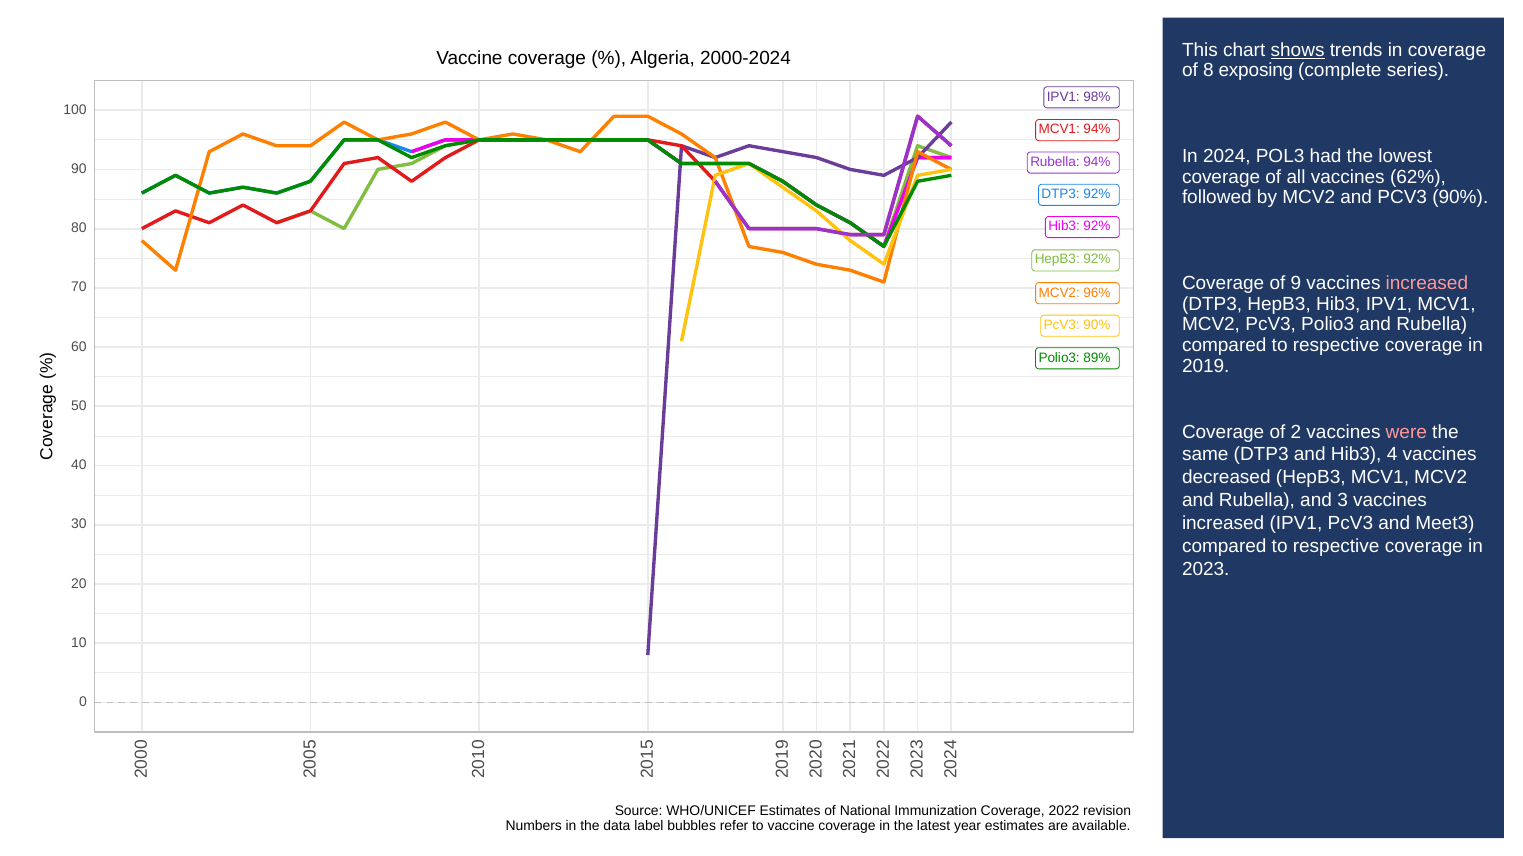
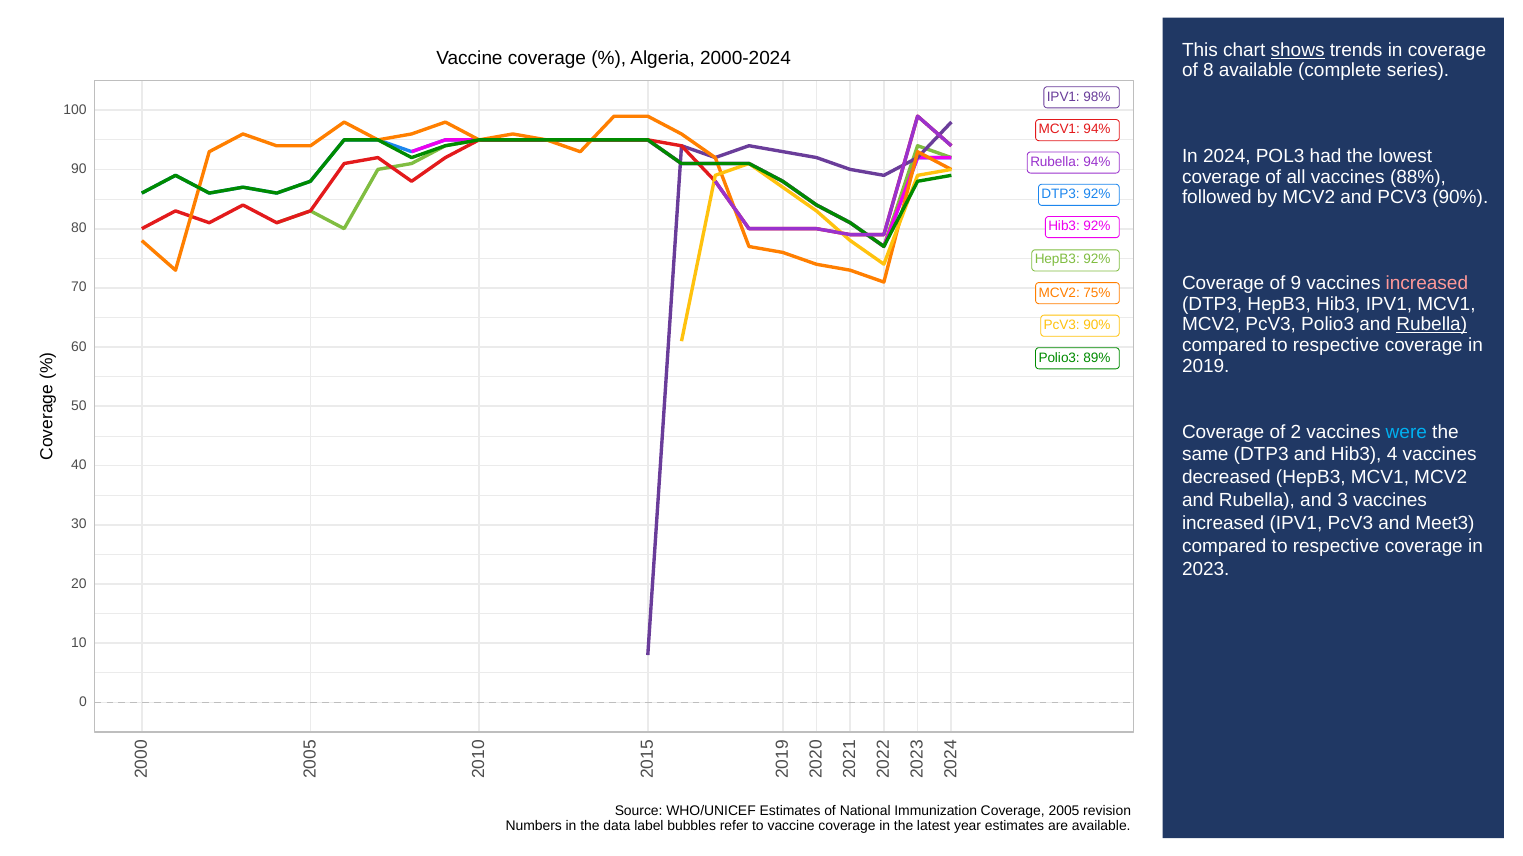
8 exposing: exposing -> available
62%: 62% -> 88%
96%: 96% -> 75%
Rubella at (1432, 325) underline: none -> present
were colour: pink -> light blue
2022: 2022 -> 2005
